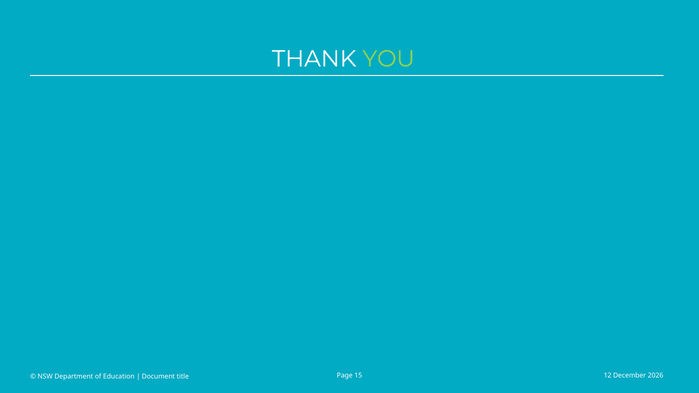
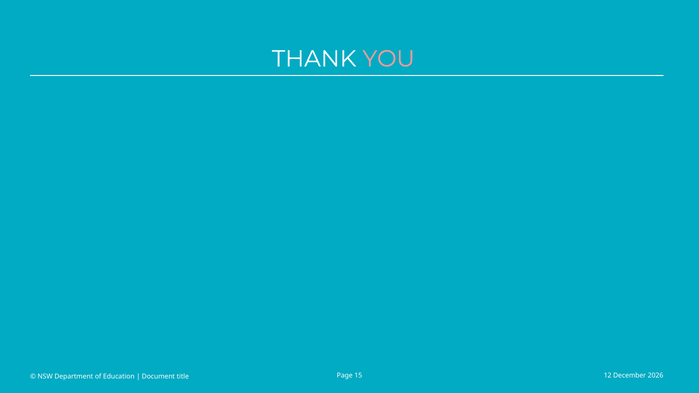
YOU colour: light green -> pink
